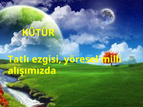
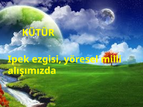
Tatlı: Tatlı -> Ipek
